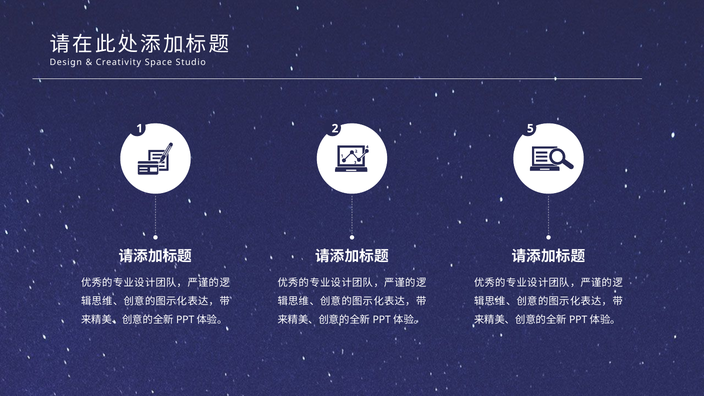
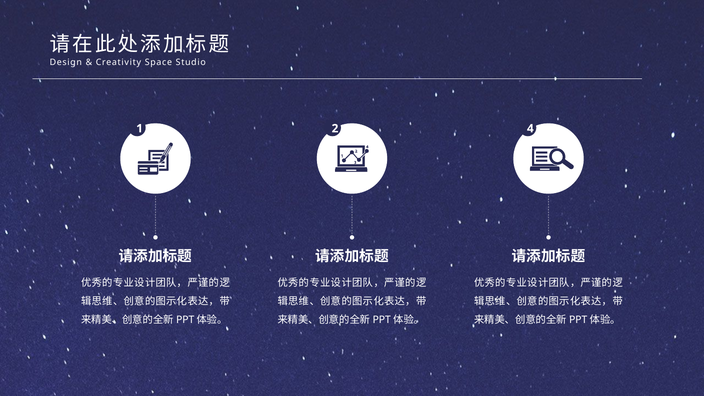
5: 5 -> 4
